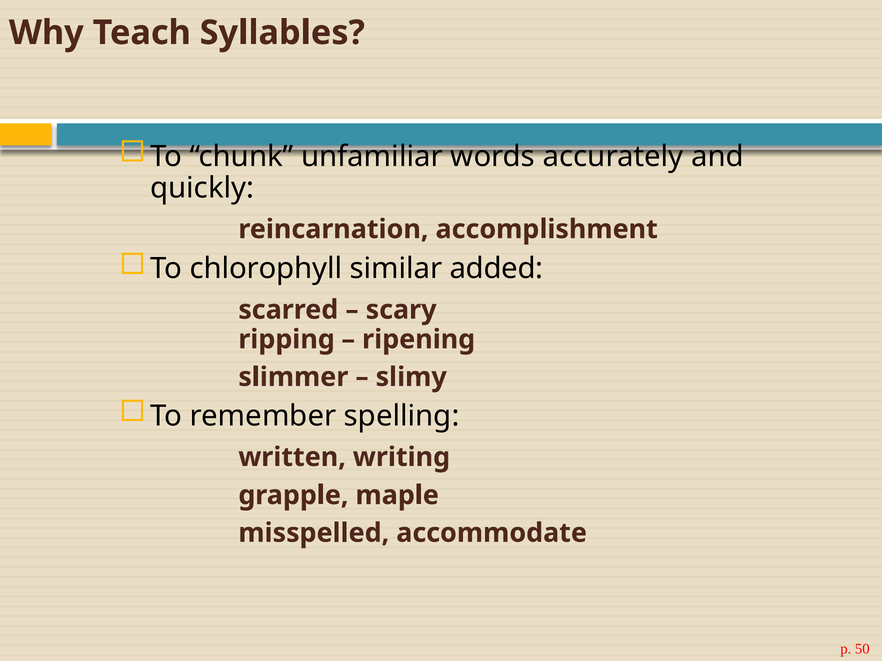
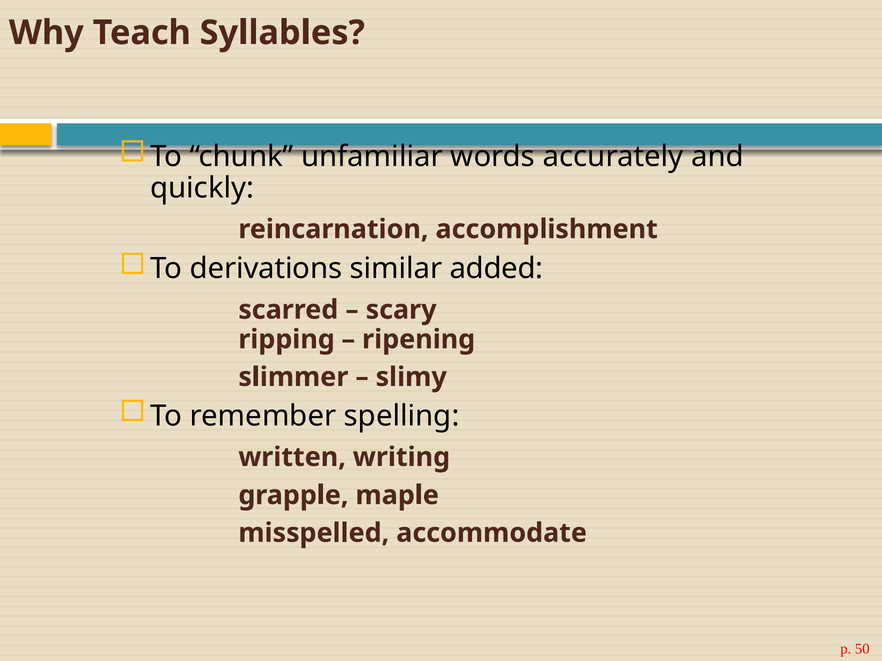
chlorophyll: chlorophyll -> derivations
